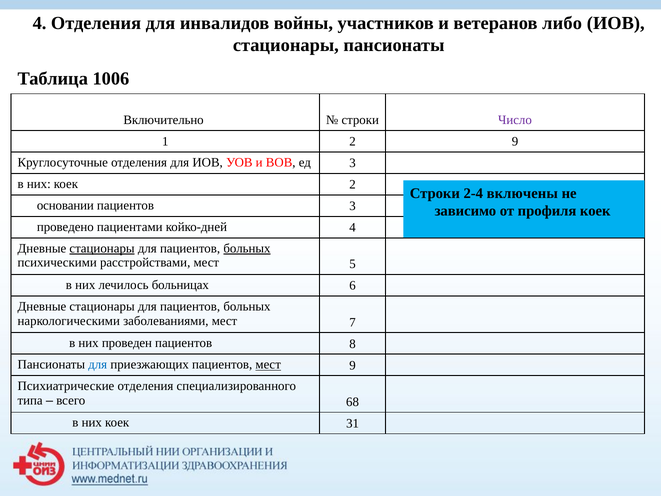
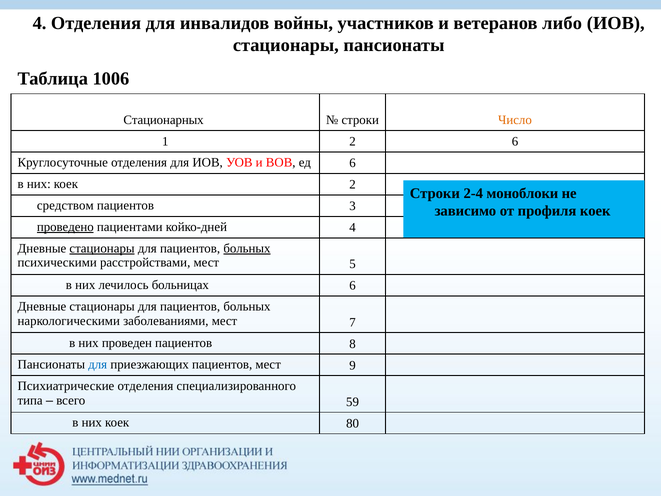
Включительно: Включительно -> Стационарных
Число colour: purple -> orange
2 9: 9 -> 6
ед 3: 3 -> 6
включены: включены -> моноблоки
основании: основании -> средством
проведено underline: none -> present
мест at (268, 364) underline: present -> none
68: 68 -> 59
31: 31 -> 80
